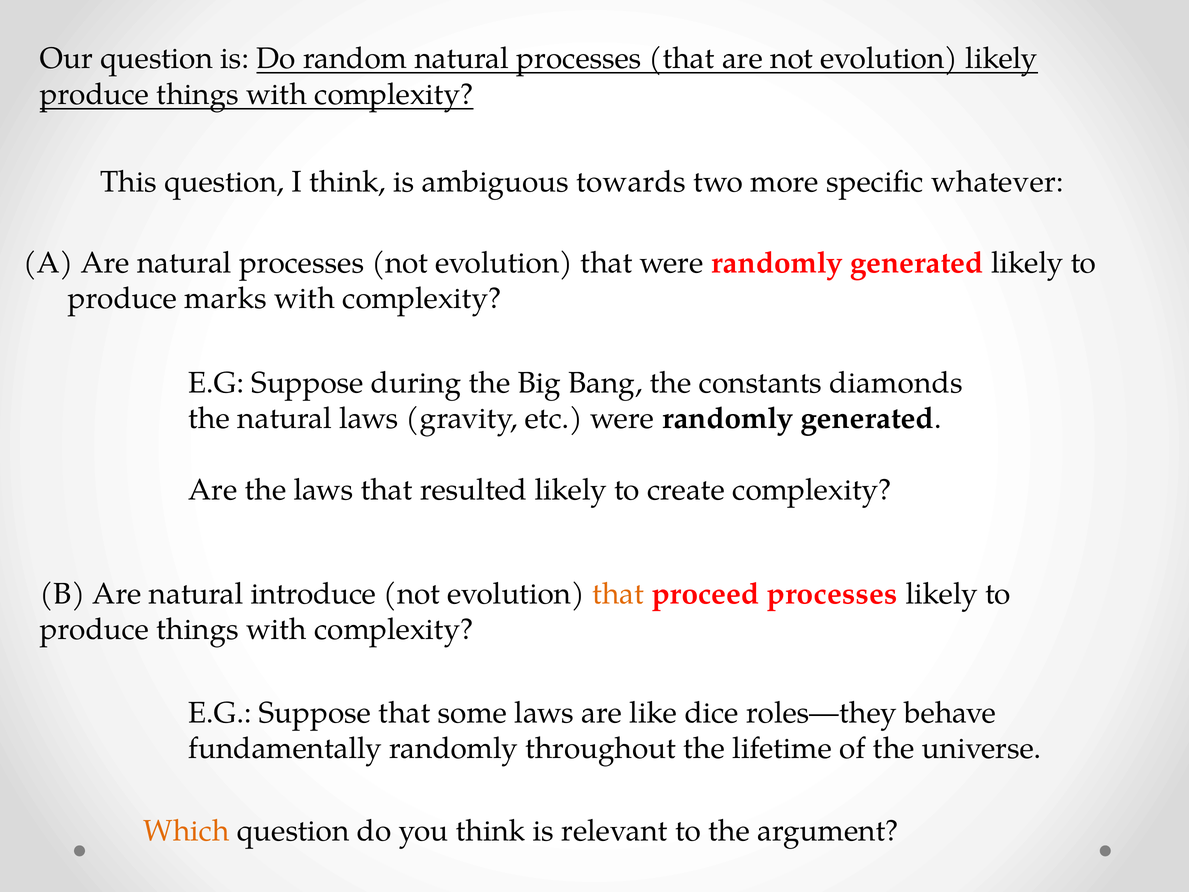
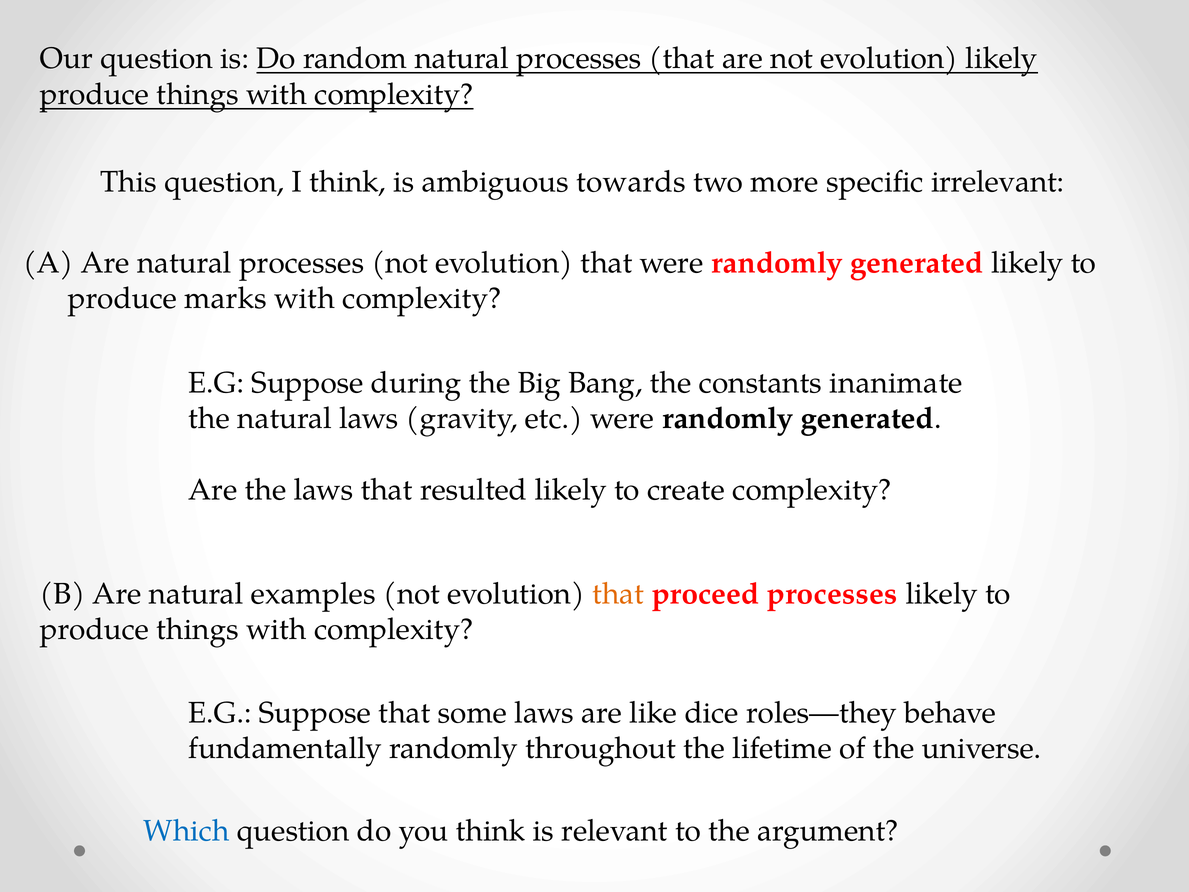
whatever: whatever -> irrelevant
diamonds: diamonds -> inanimate
introduce: introduce -> examples
Which colour: orange -> blue
